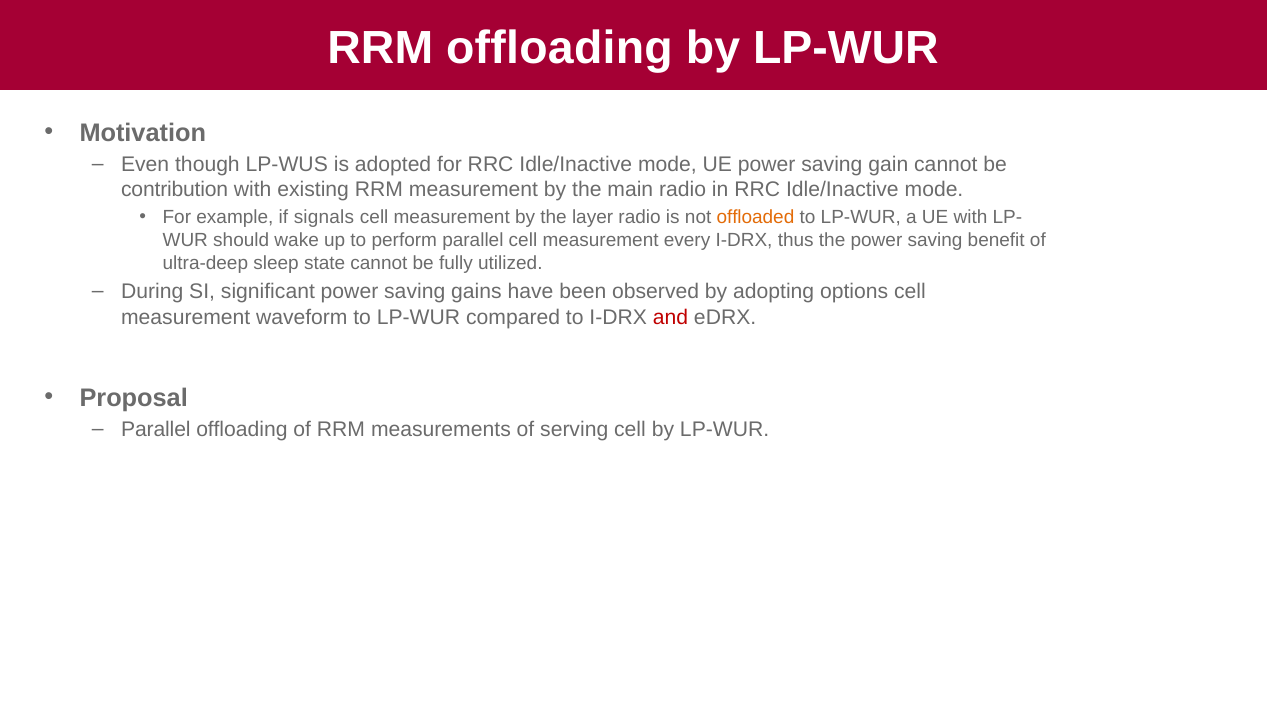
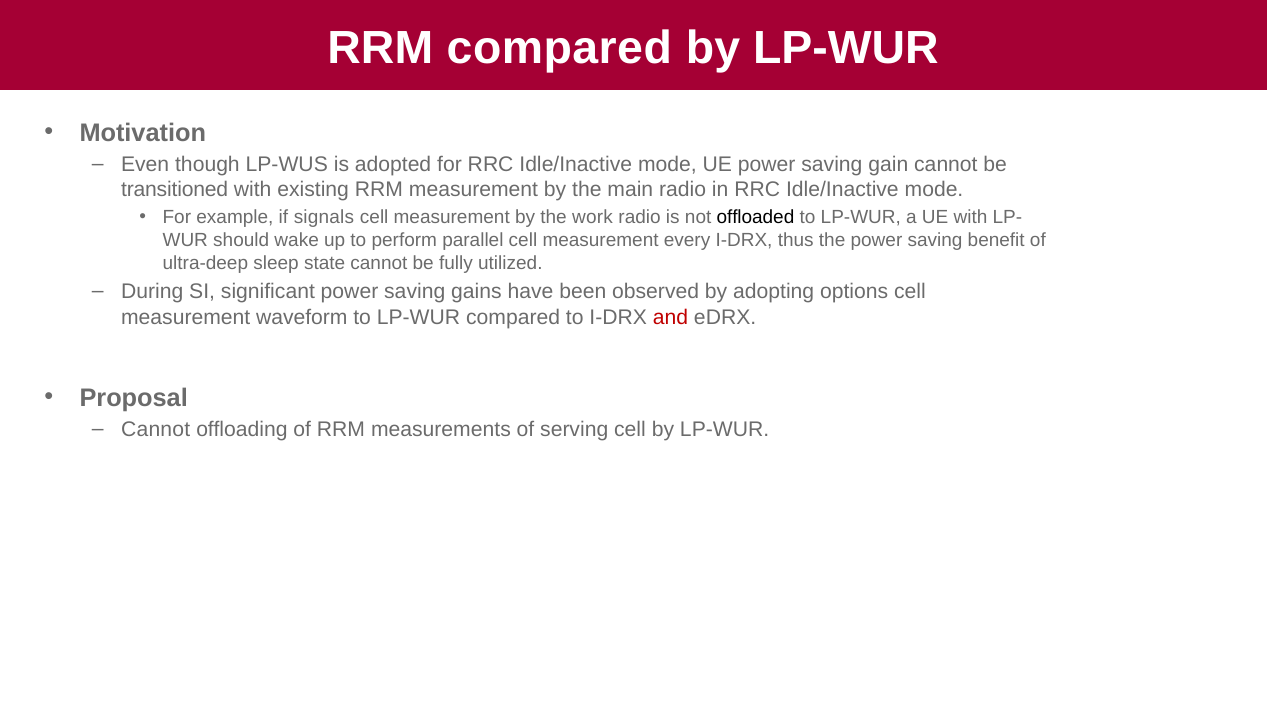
RRM offloading: offloading -> compared
contribution: contribution -> transitioned
layer: layer -> work
offloaded colour: orange -> black
Parallel at (156, 429): Parallel -> Cannot
